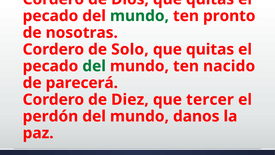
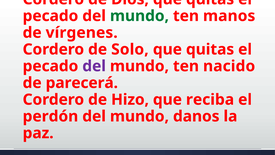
pronto: pronto -> manos
nosotras: nosotras -> vírgenes
del at (94, 66) colour: green -> purple
Diez: Diez -> Hizo
tercer: tercer -> reciba
